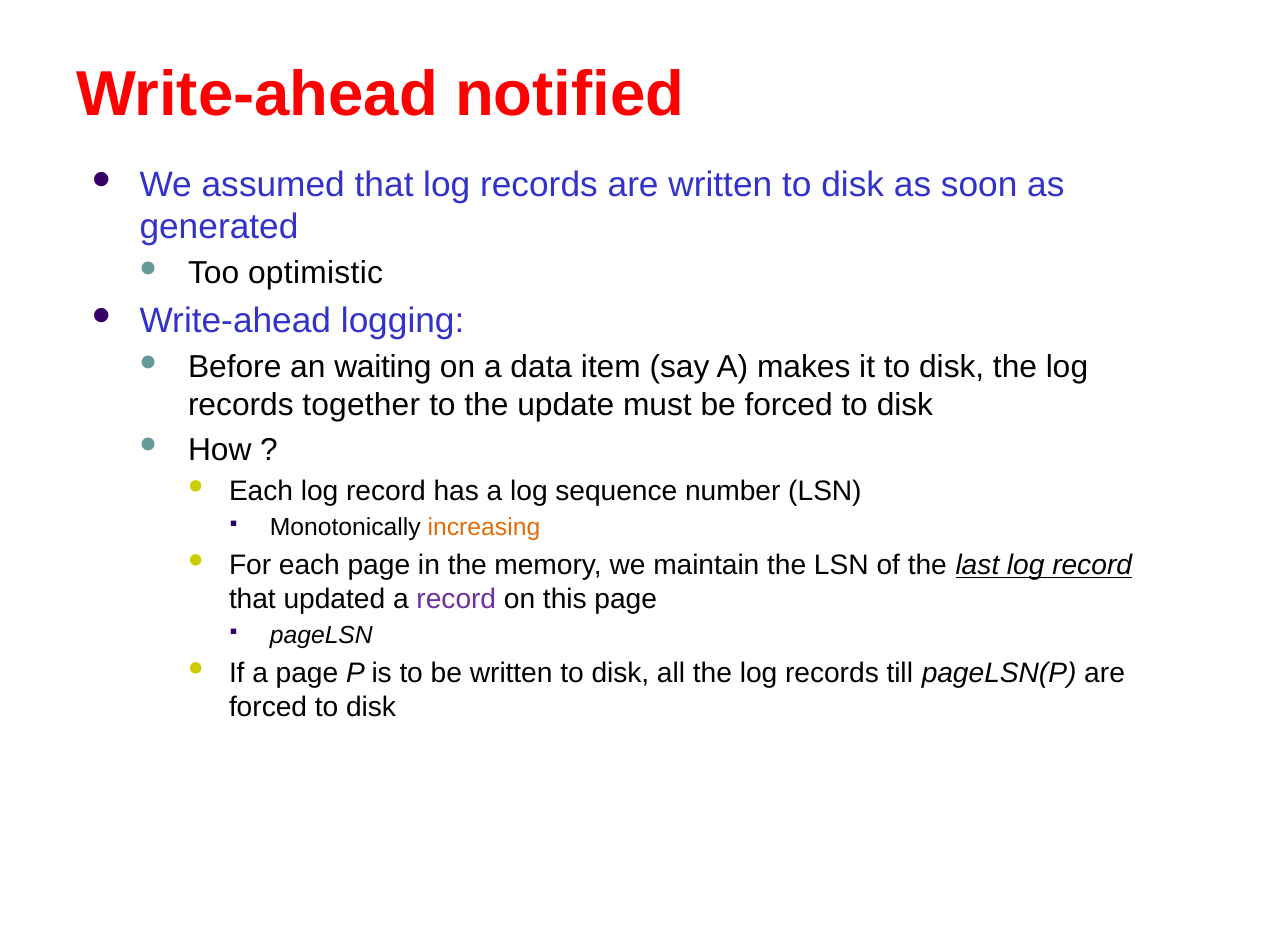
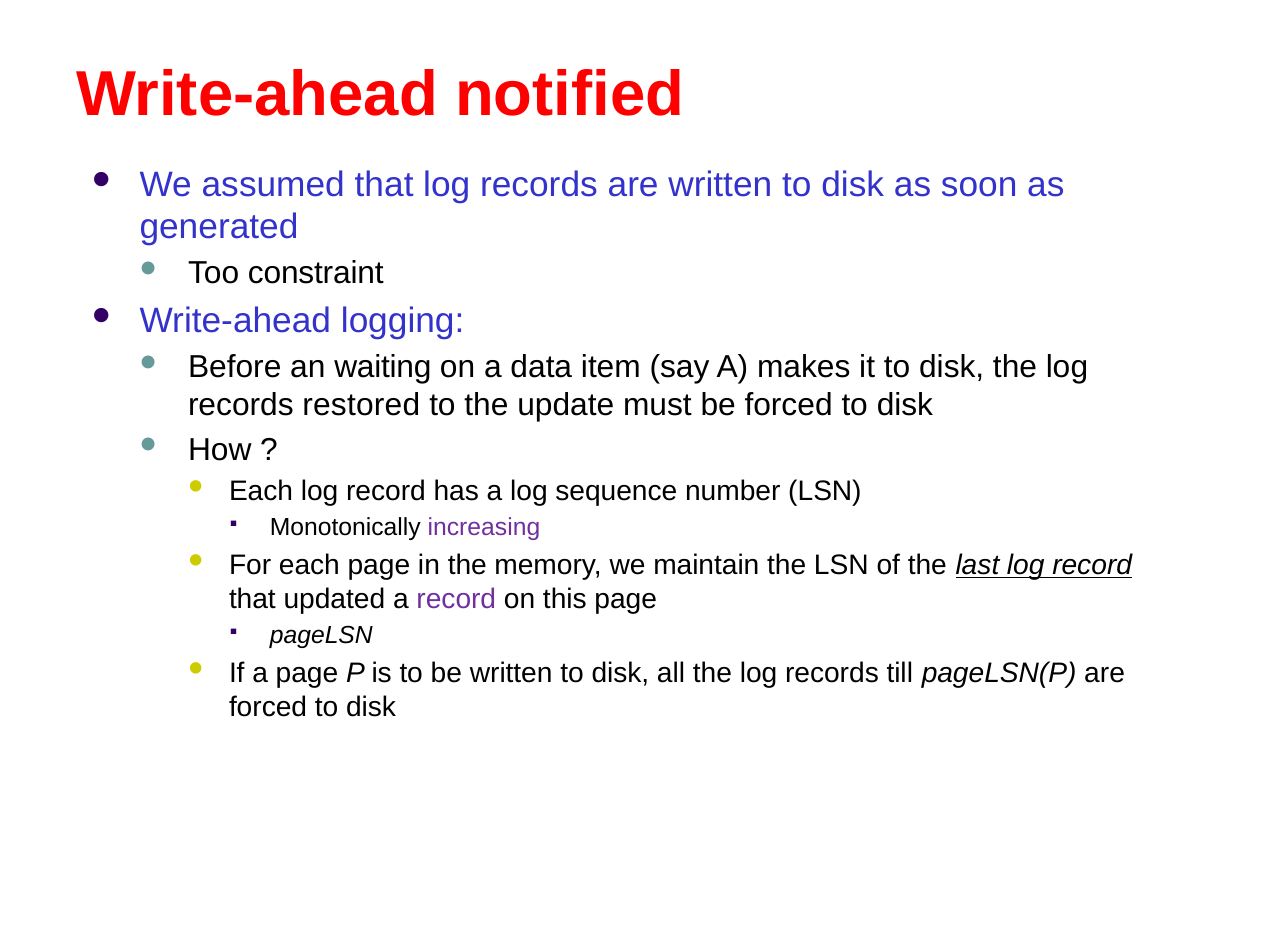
optimistic: optimistic -> constraint
together: together -> restored
increasing colour: orange -> purple
